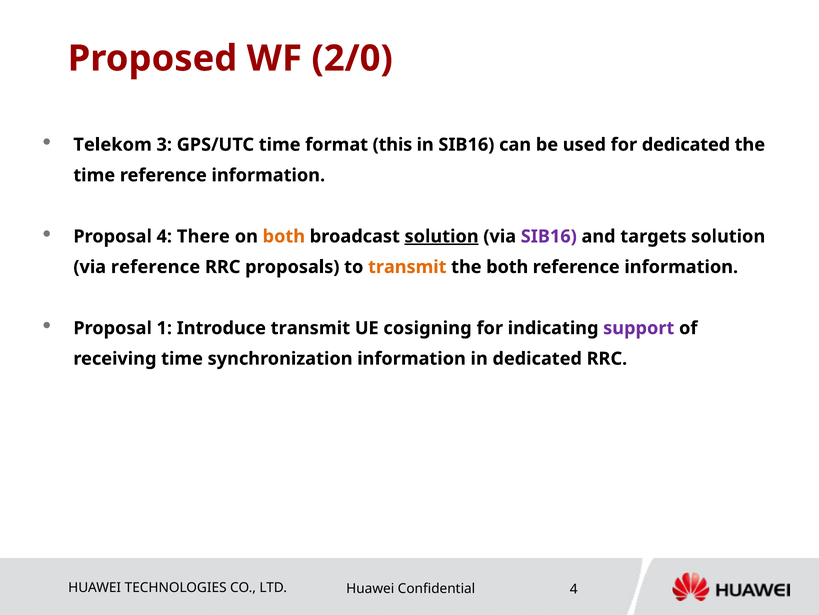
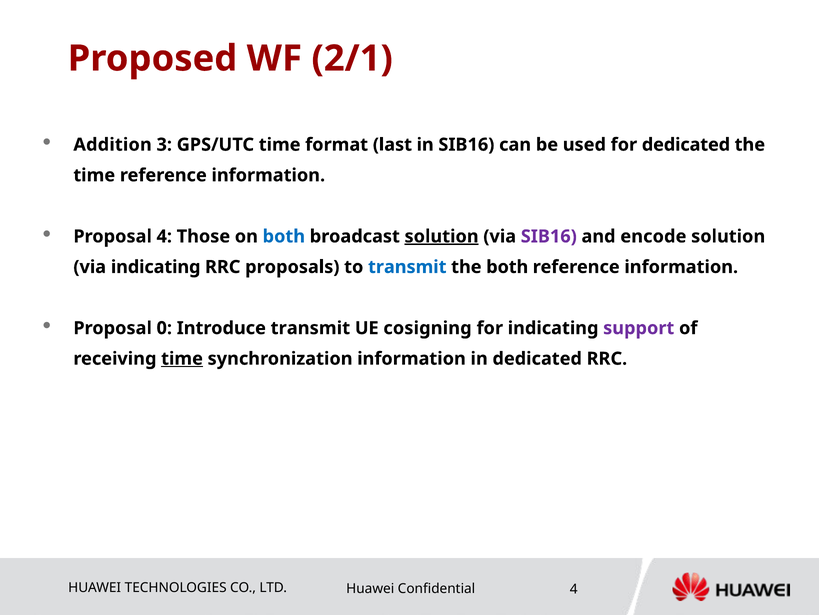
2/0: 2/0 -> 2/1
Telekom: Telekom -> Addition
this: this -> last
There: There -> Those
both at (284, 236) colour: orange -> blue
targets: targets -> encode
via reference: reference -> indicating
transmit at (407, 267) colour: orange -> blue
1: 1 -> 0
time at (182, 358) underline: none -> present
